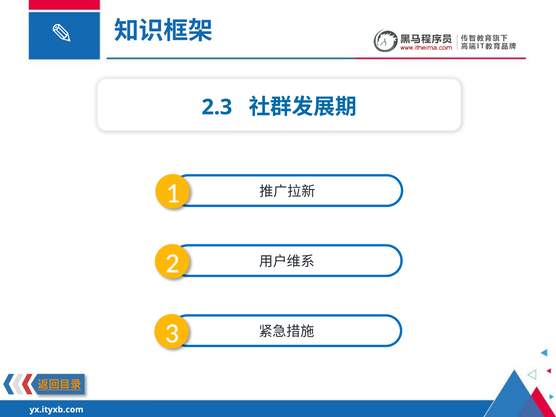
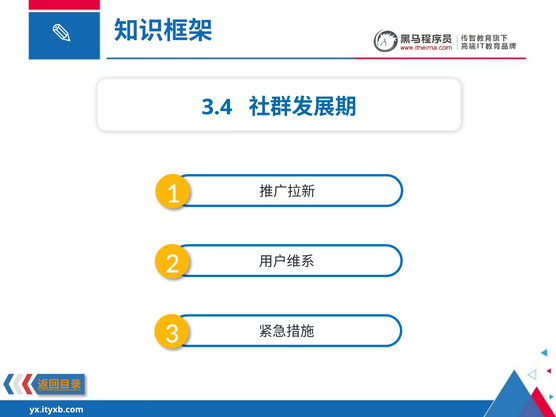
2.3: 2.3 -> 3.4
